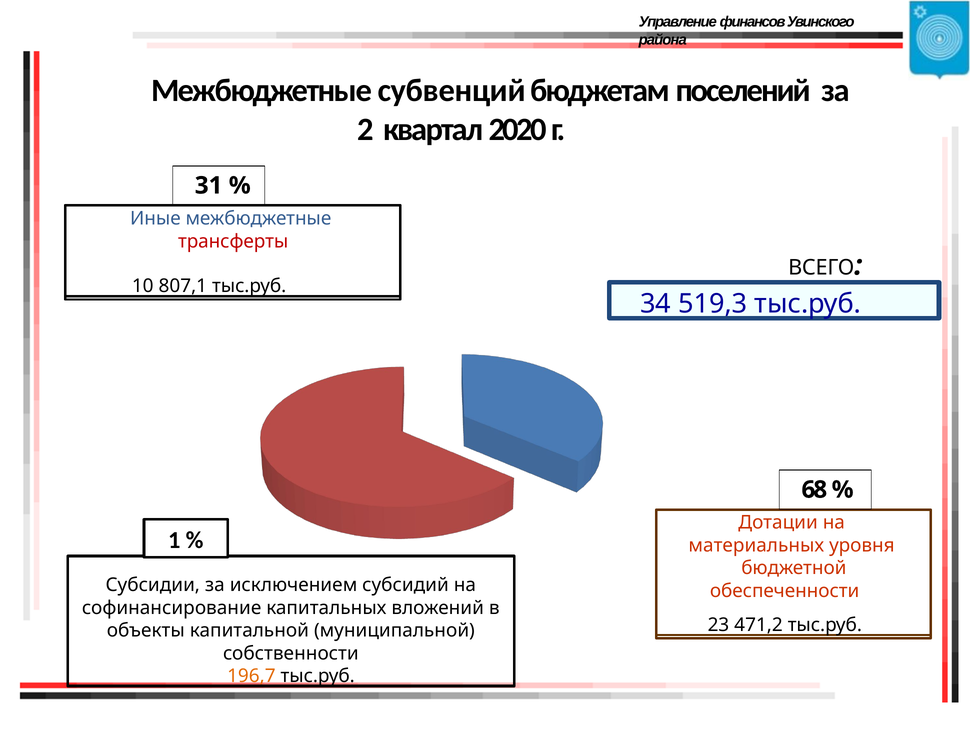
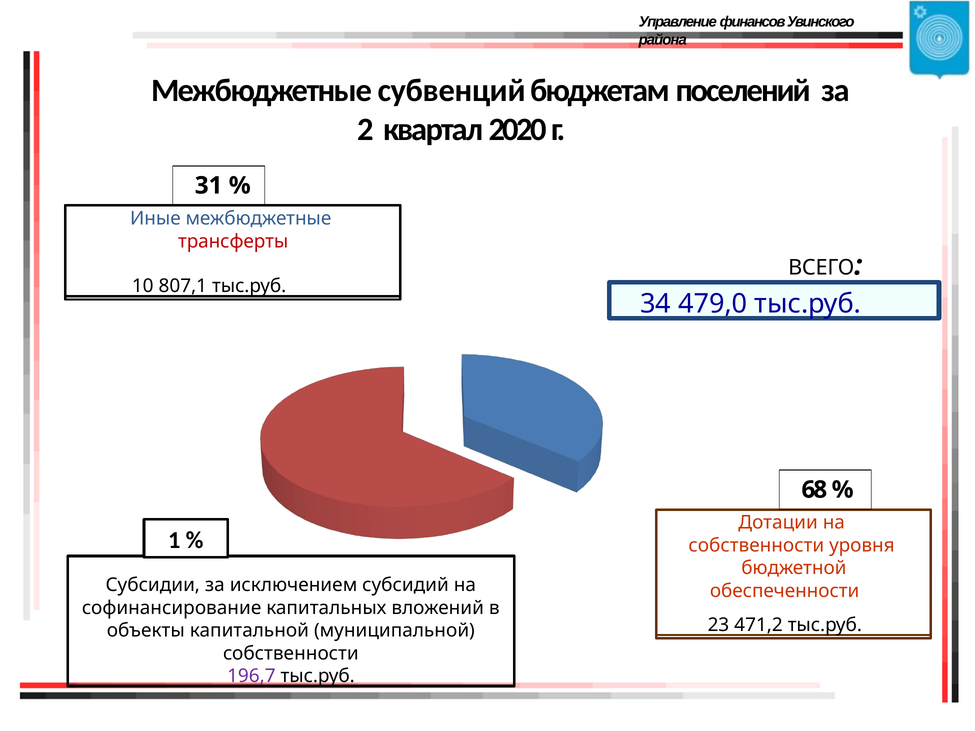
519,3: 519,3 -> 479,0
материальных at (756, 545): материальных -> собственности
196,7 colour: orange -> purple
